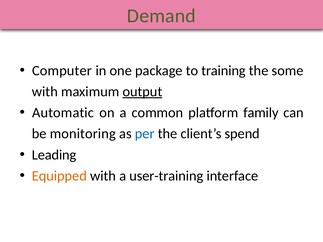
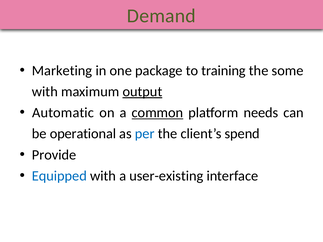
Computer: Computer -> Marketing
common underline: none -> present
family: family -> needs
monitoring: monitoring -> operational
Leading: Leading -> Provide
Equipped colour: orange -> blue
user-training: user-training -> user-existing
